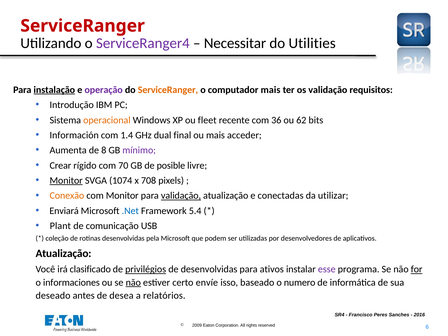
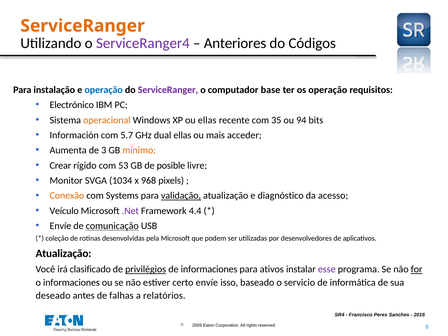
ServiceRanger at (83, 26) colour: red -> orange
Necessitar: Necessitar -> Anteriores
Utilities: Utilities -> Códigos
instalação underline: present -> none
operação at (104, 90) colour: purple -> blue
ServiceRanger at (168, 90) colour: orange -> purple
computador mais: mais -> base
os validação: validação -> operação
Introdução: Introdução -> Electrónico
ou fleet: fleet -> ellas
36: 36 -> 35
62: 62 -> 94
1.4: 1.4 -> 5.7
dual final: final -> ellas
8: 8 -> 3
mínimo colour: purple -> orange
70: 70 -> 53
Monitor at (66, 181) underline: present -> none
1074: 1074 -> 1034
708: 708 -> 968
com Monitor: Monitor -> Systems
conectadas: conectadas -> diagnóstico
utilizar: utilizar -> acesso
Enviará: Enviará -> Veículo
.Net colour: blue -> purple
5.4: 5.4 -> 4.4
Plant at (60, 226): Plant -> Envíe
comunicação underline: none -> present
de desenvolvidas: desenvolvidas -> informaciones
não at (133, 282) underline: present -> none
numero: numero -> servicio
desea: desea -> falhas
